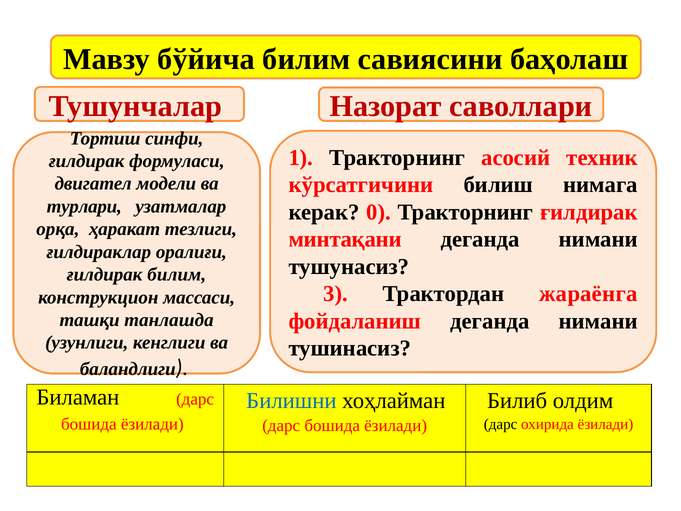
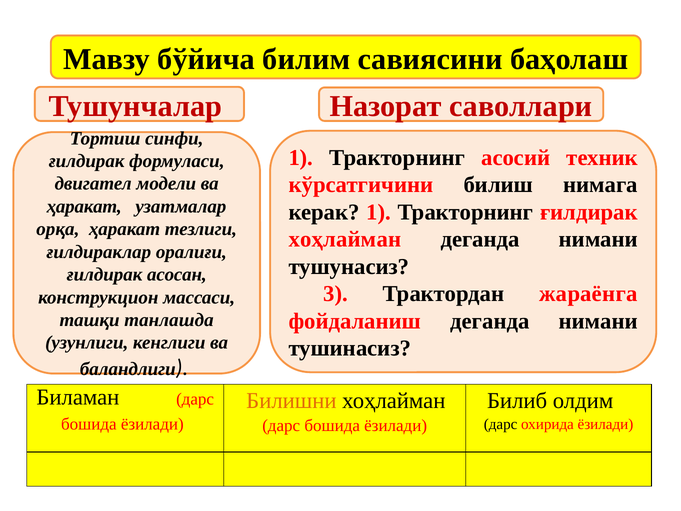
турлари at (84, 206): турлари -> ҳаракат
керак 0: 0 -> 1
минтақани at (345, 239): минтақани -> хоҳлайман
ғилдирак билим: билим -> асосан
Билишни colour: blue -> orange
